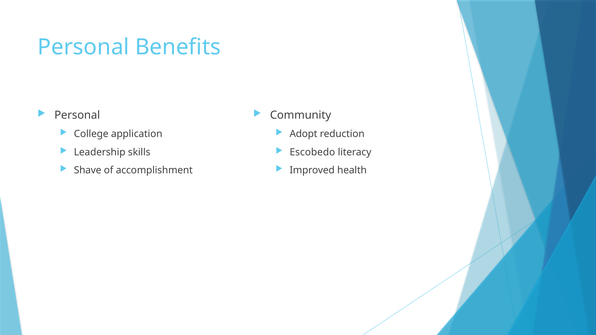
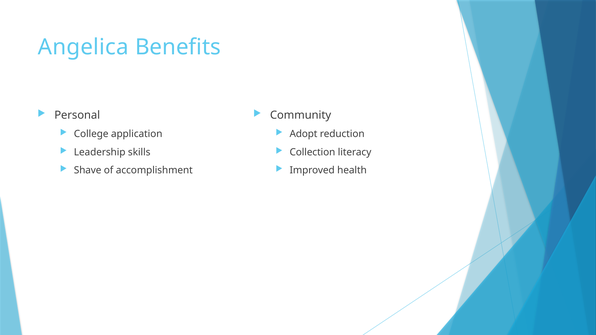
Personal at (83, 47): Personal -> Angelica
Escobedo: Escobedo -> Collection
